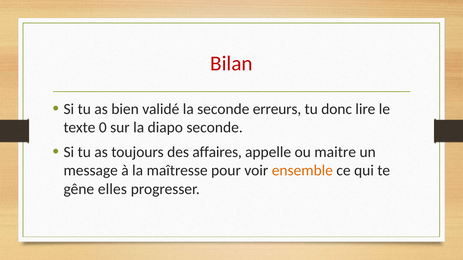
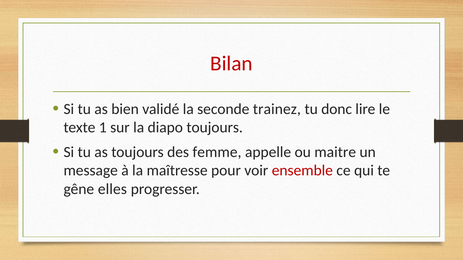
erreurs: erreurs -> trainez
0: 0 -> 1
diapo seconde: seconde -> toujours
affaires: affaires -> femme
ensemble colour: orange -> red
